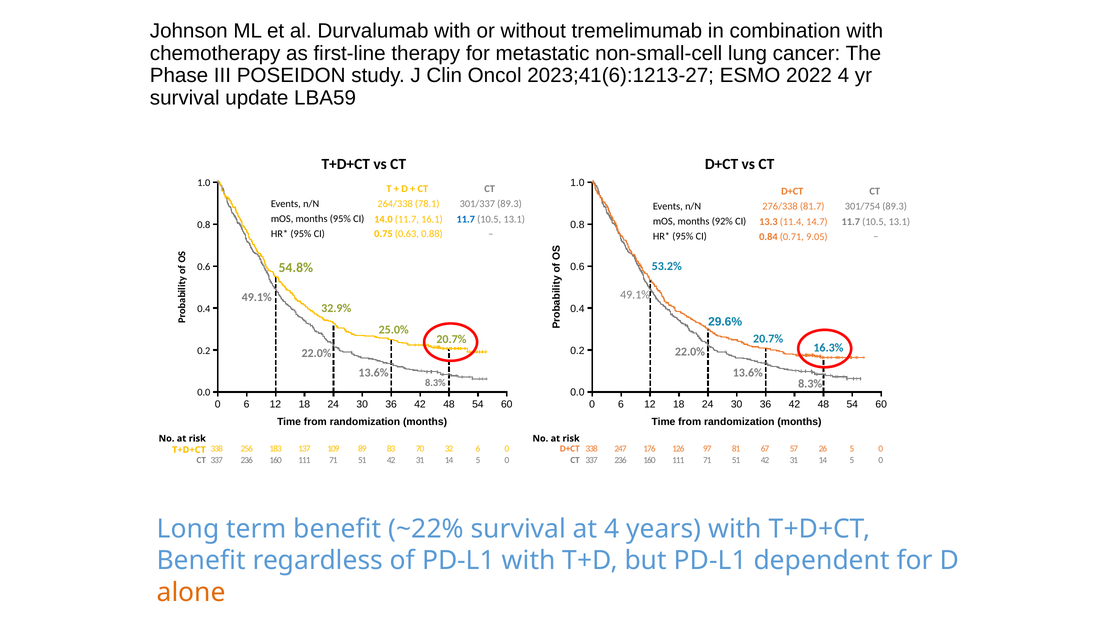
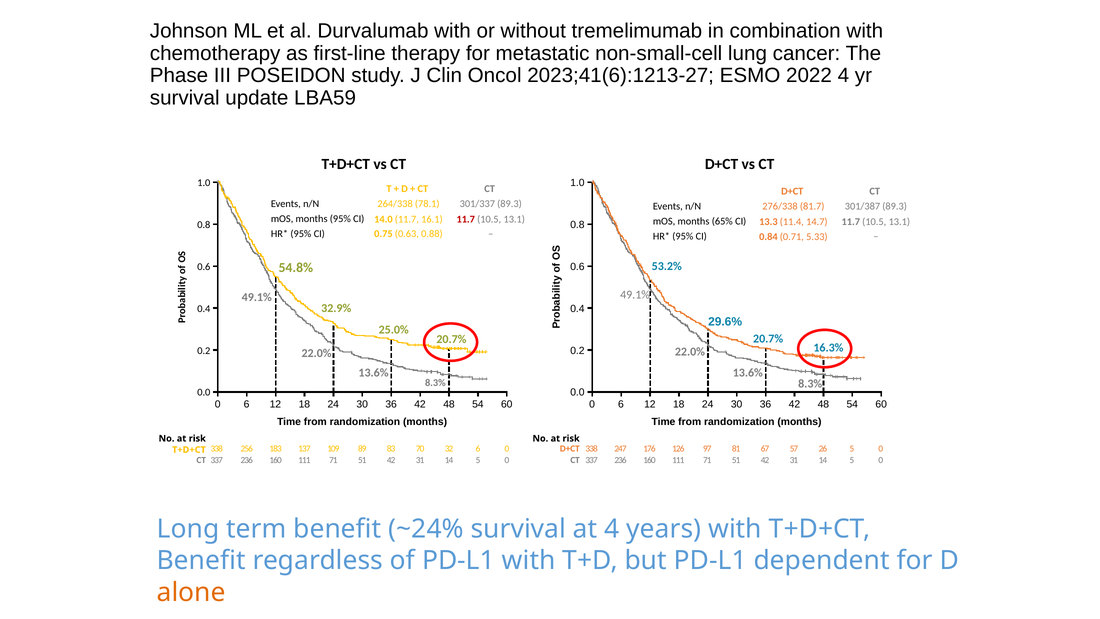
301/754: 301/754 -> 301/387
11.7 at (466, 219) colour: blue -> red
92%: 92% -> 65%
9.05: 9.05 -> 5.33
~22%: ~22% -> ~24%
